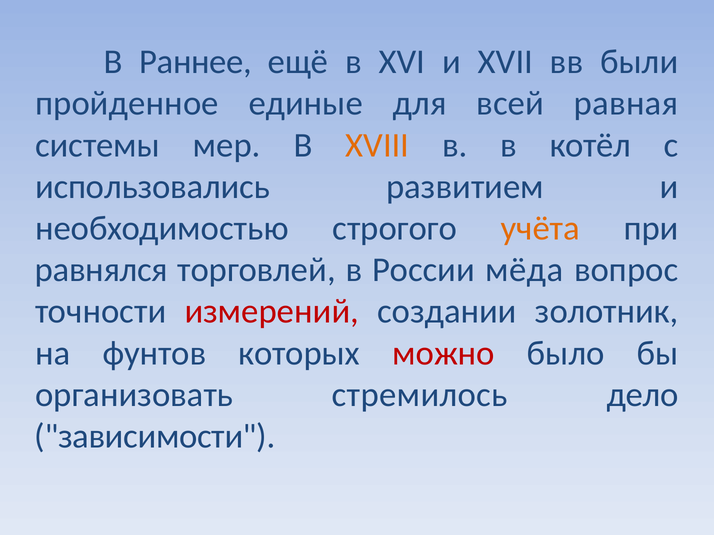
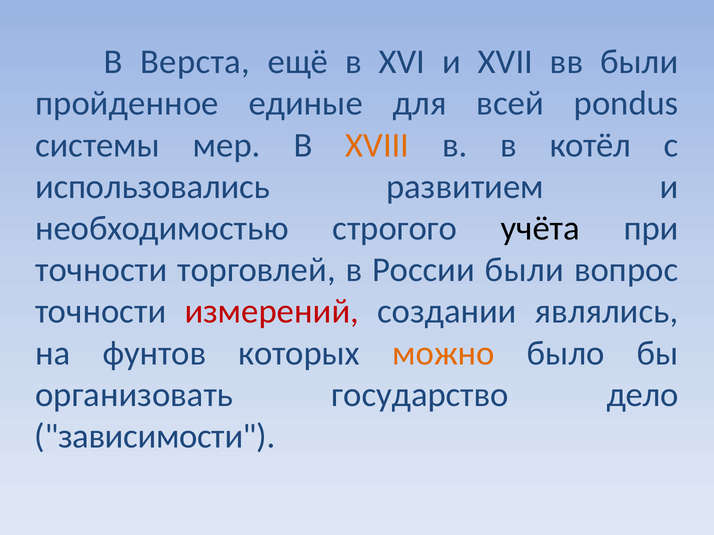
Раннее: Раннее -> Верста
равная: равная -> pondus
учёта colour: orange -> black
равнялся at (101, 270): равнялся -> точности
России мёда: мёда -> были
золотник: золотник -> являлись
можно colour: red -> orange
стремилось: стремилось -> государство
